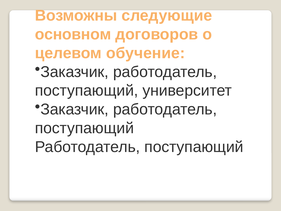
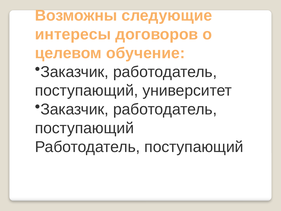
основном: основном -> интересы
